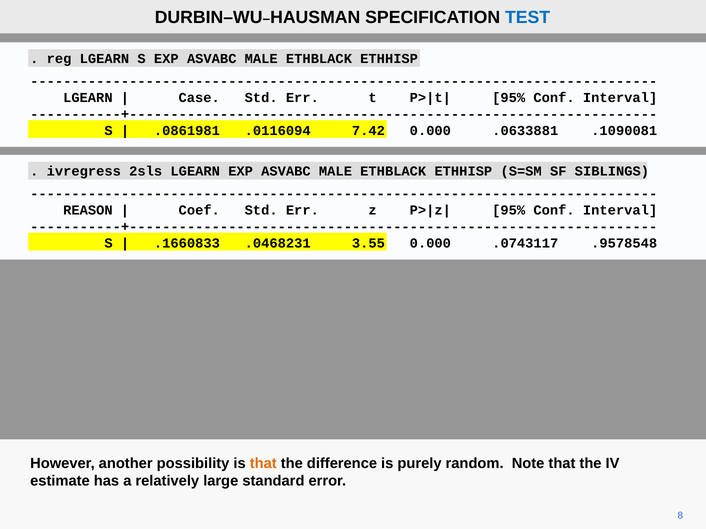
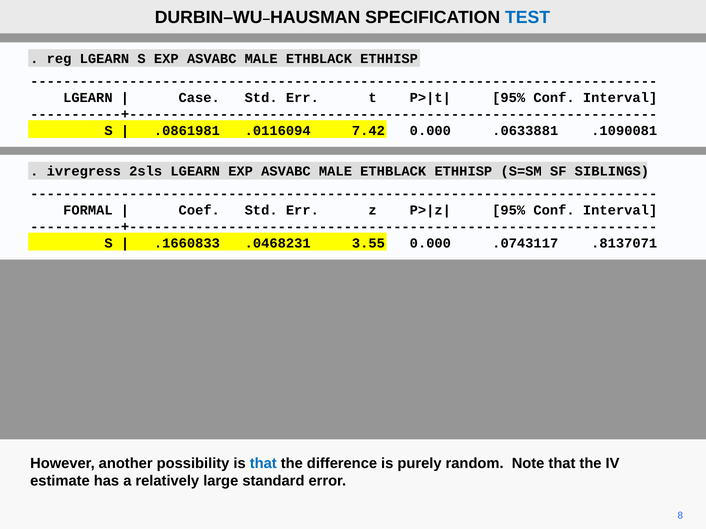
REASON: REASON -> FORMAL
.9578548: .9578548 -> .8137071
that at (263, 464) colour: orange -> blue
